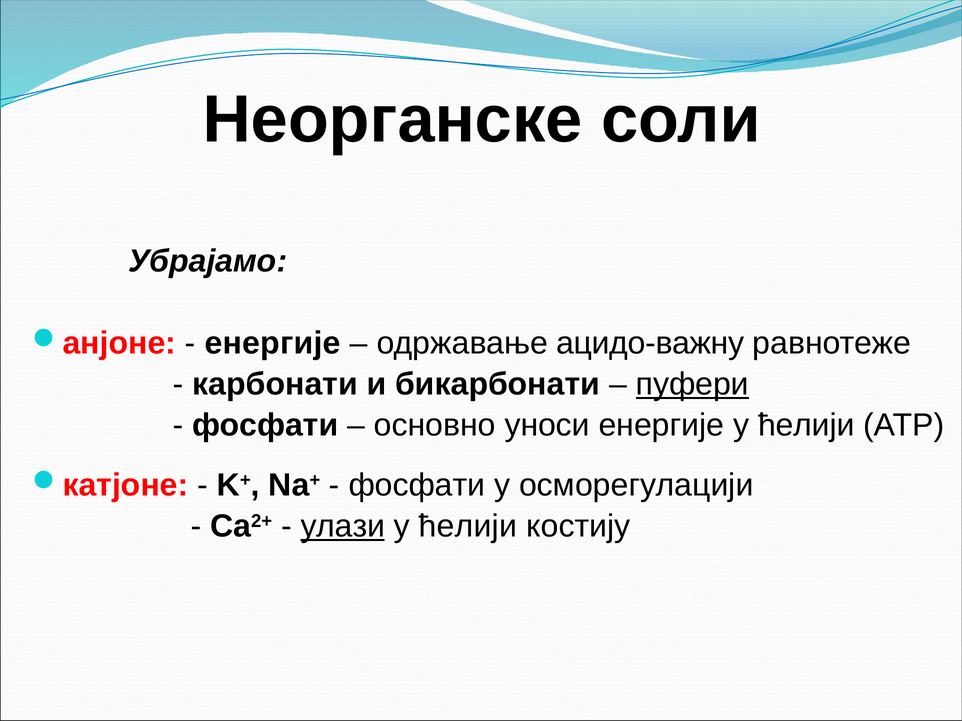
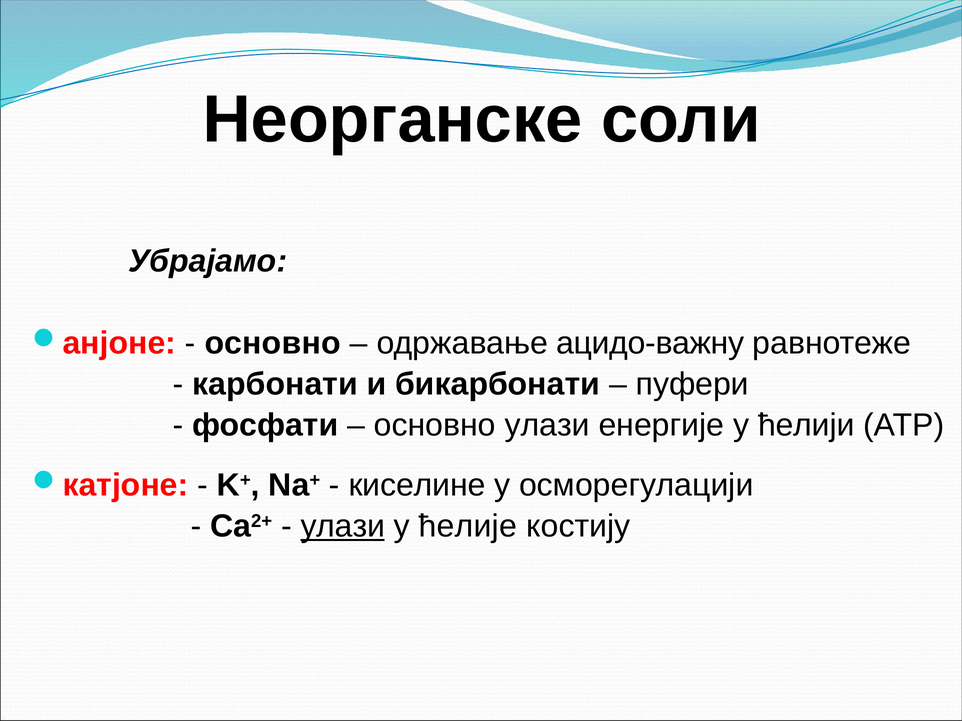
енергије at (273, 344): енергије -> основно
пуфери underline: present -> none
основно уноси: уноси -> улази
фосфати at (417, 485): фосфати -> киселине
ћелиjи at (468, 526): ћелиjи -> ћелије
